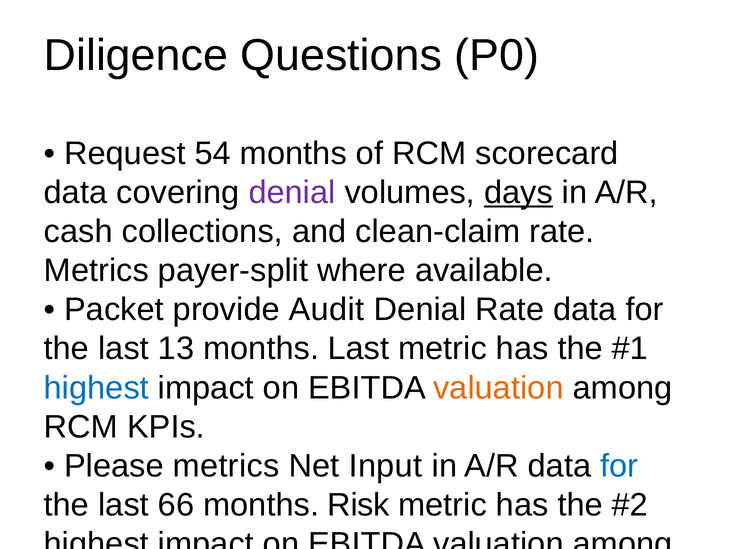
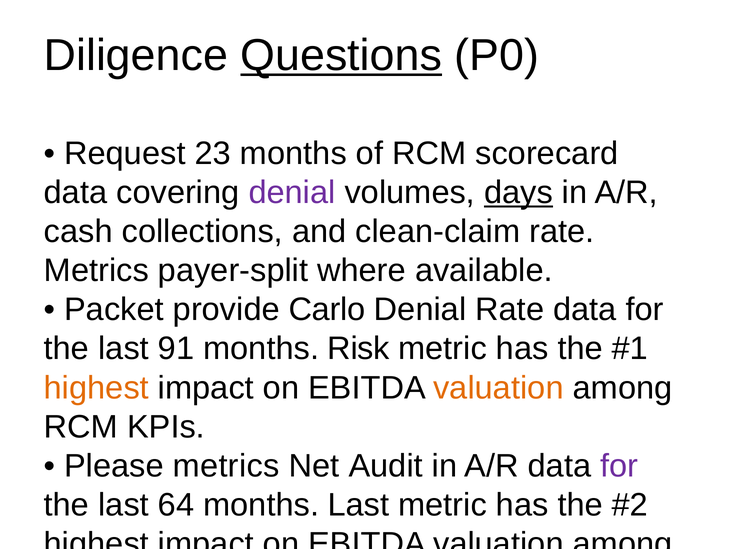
Questions underline: none -> present
54: 54 -> 23
Audit: Audit -> Carlo
13: 13 -> 91
months Last: Last -> Risk
highest at (96, 388) colour: blue -> orange
Input: Input -> Audit
for at (619, 467) colour: blue -> purple
66: 66 -> 64
months Risk: Risk -> Last
